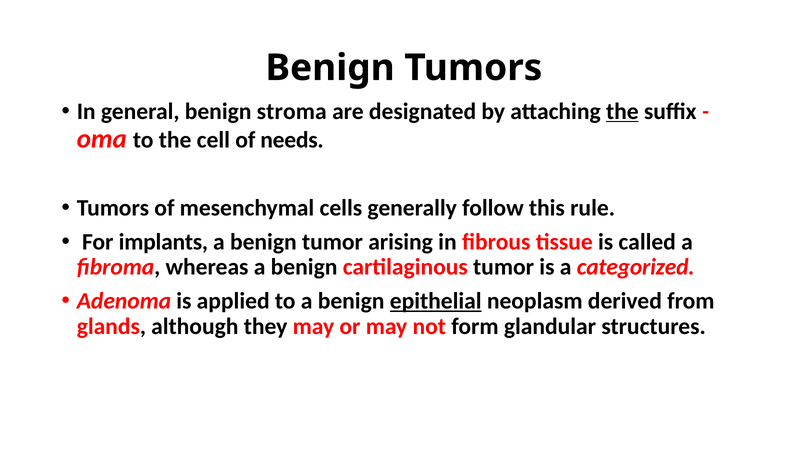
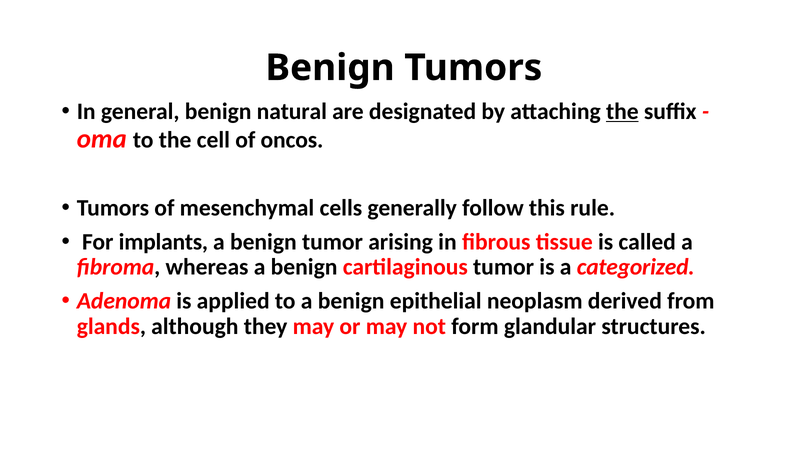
stroma: stroma -> natural
needs: needs -> oncos
epithelial underline: present -> none
